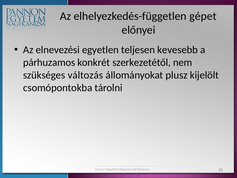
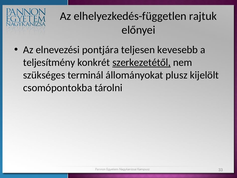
gépet: gépet -> rajtuk
egyetlen: egyetlen -> pontjára
párhuzamos: párhuzamos -> teljesítmény
szerkezetétől underline: none -> present
változás: változás -> terminál
